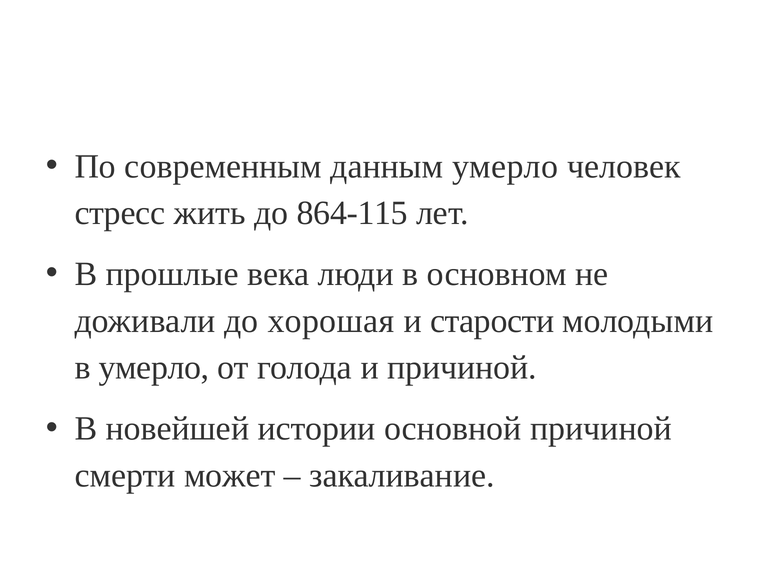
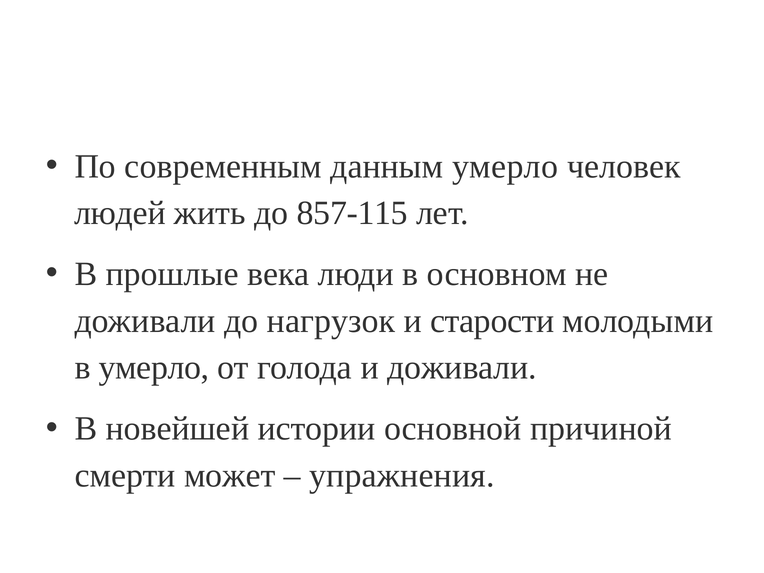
стресс: стресс -> людей
864-115: 864-115 -> 857-115
хорошая: хорошая -> нагрузок
и причиной: причиной -> доживали
закаливание: закаливание -> упражнения
